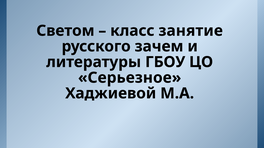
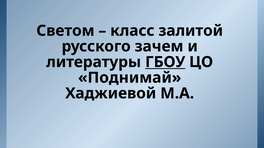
занятие: занятие -> залитой
ГБОУ underline: none -> present
Серьезное: Серьезное -> Поднимай
